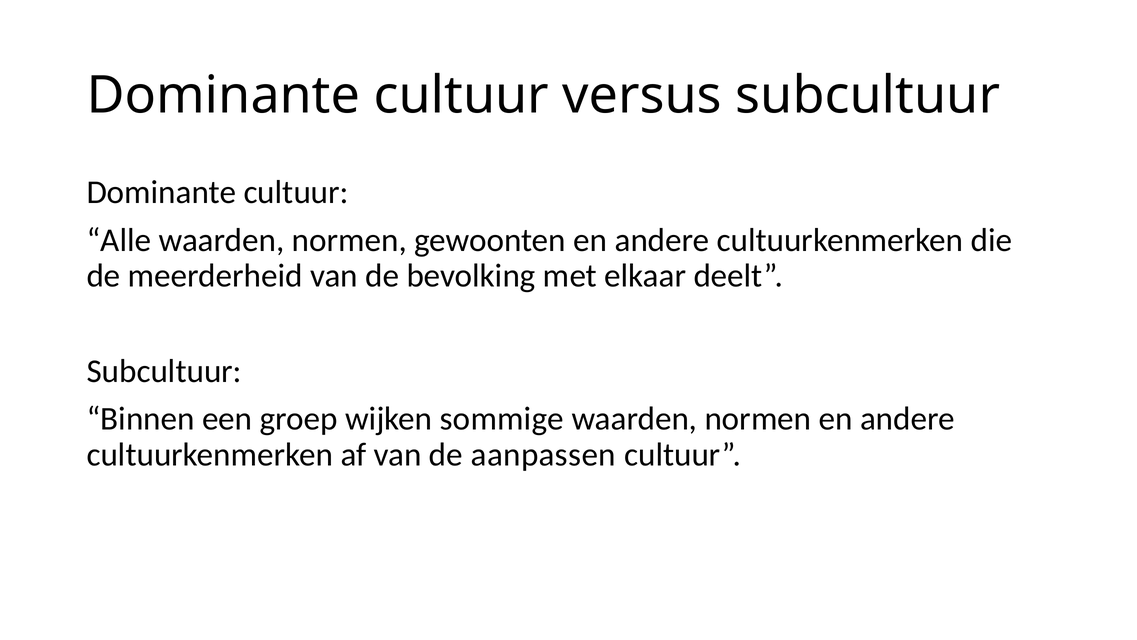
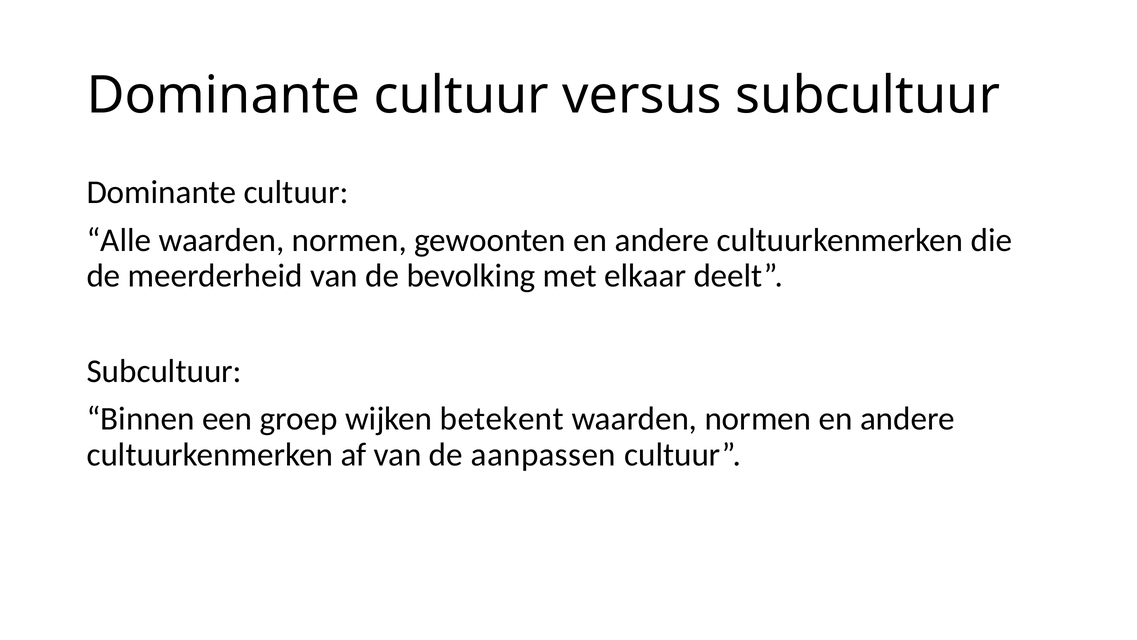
sommige: sommige -> betekent
